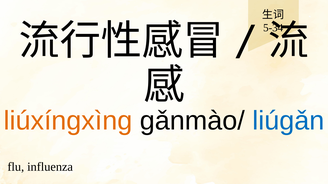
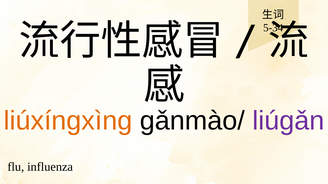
liúgǎn colour: blue -> purple
